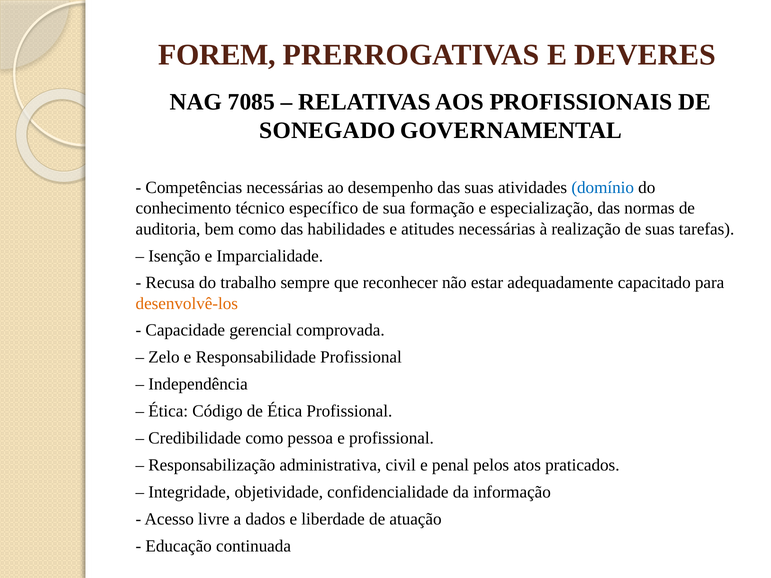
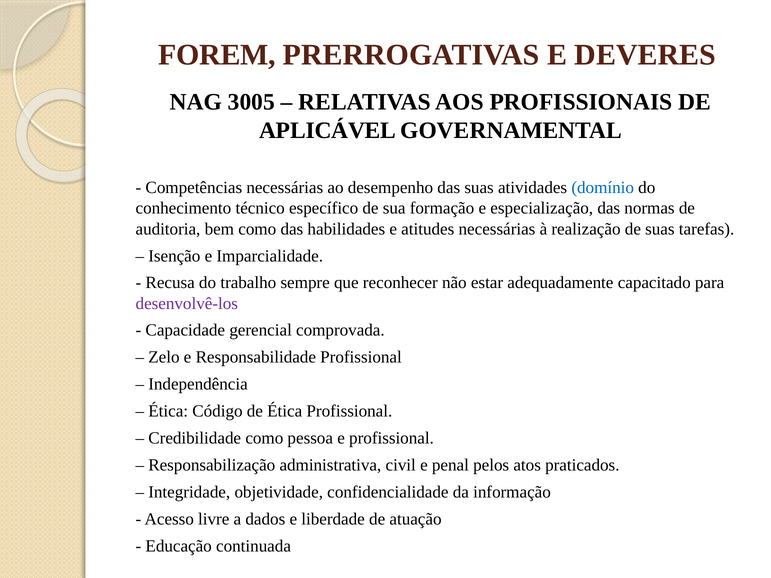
7085: 7085 -> 3005
SONEGADO: SONEGADO -> APLICÁVEL
desenvolvê-los colour: orange -> purple
